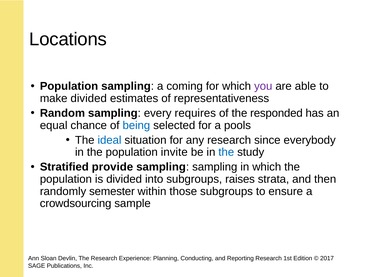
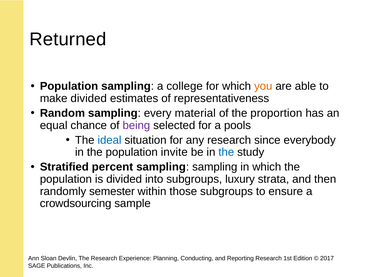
Locations: Locations -> Returned
coming: coming -> college
you colour: purple -> orange
requires: requires -> material
responded: responded -> proportion
being colour: blue -> purple
provide: provide -> percent
raises: raises -> luxury
